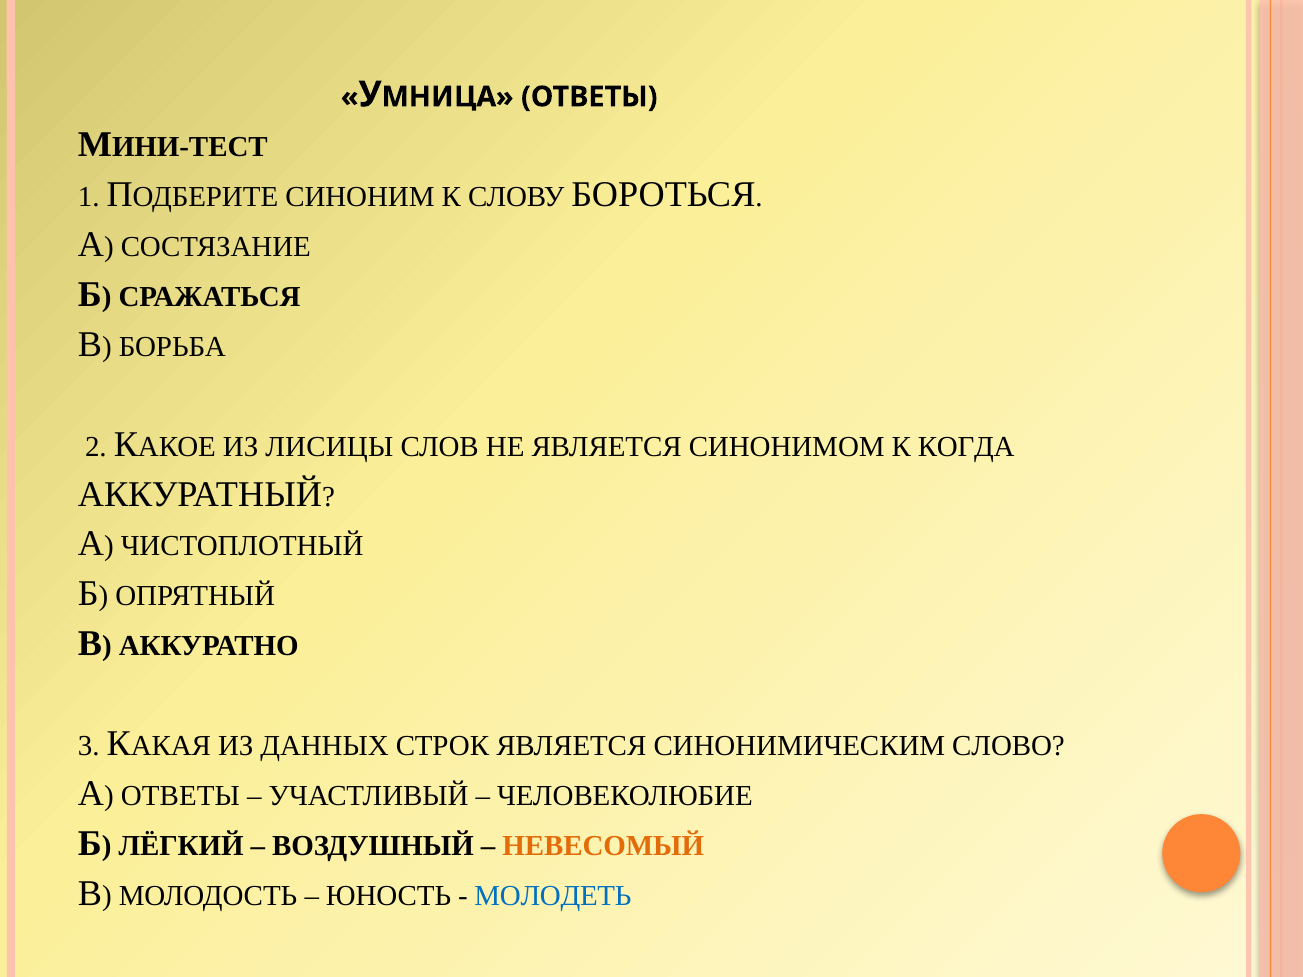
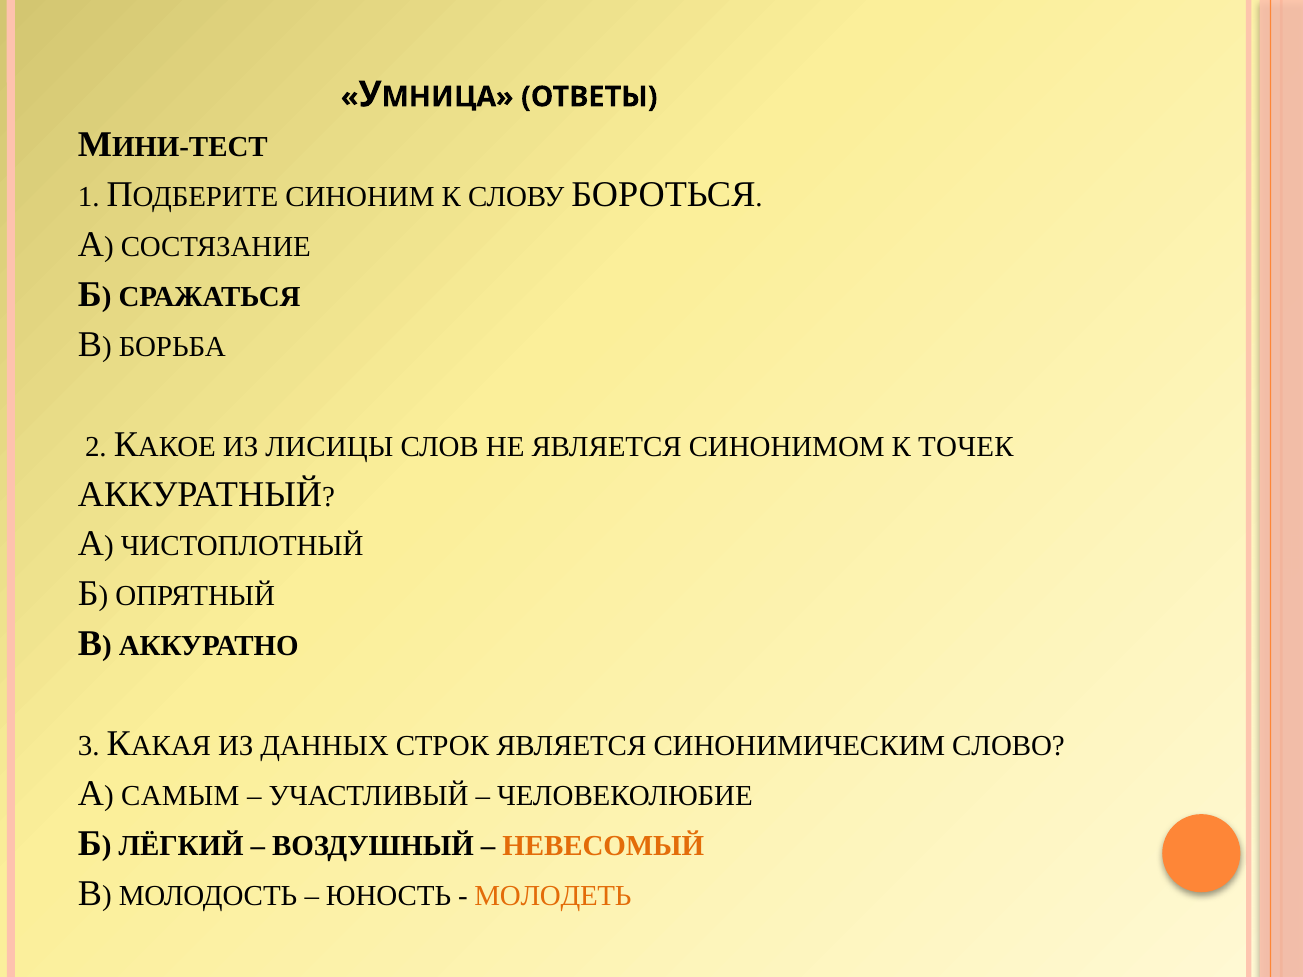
КОГДА: КОГДА -> ТОЧЕК
ОТВЕТЫ at (180, 796): ОТВЕТЫ -> САМЫМ
МОЛОДЕТЬ colour: blue -> orange
